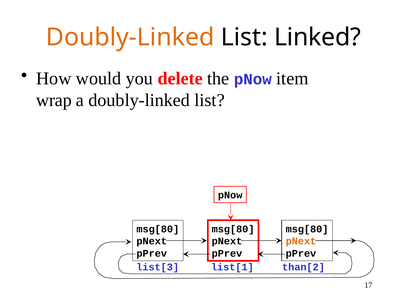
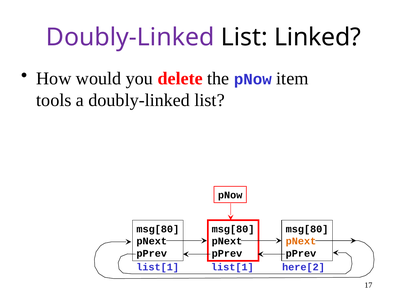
Doubly-Linked at (130, 37) colour: orange -> purple
wrap: wrap -> tools
list[3 at (158, 267): list[3 -> list[1
than[2: than[2 -> here[2
